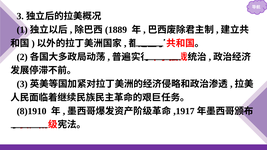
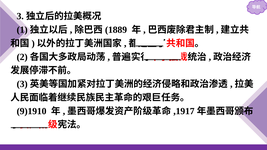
8)1910: 8)1910 -> 9)1910
